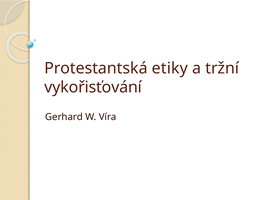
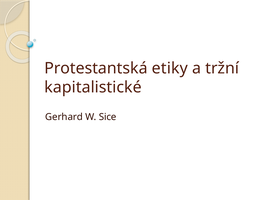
vykořisťování: vykořisťování -> kapitalistické
Víra: Víra -> Sice
